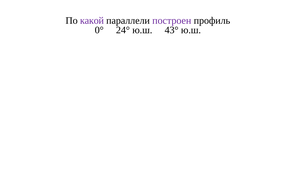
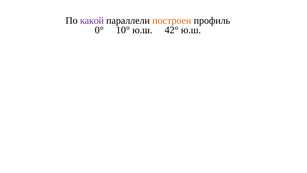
построен colour: purple -> orange
24°: 24° -> 10°
43°: 43° -> 42°
